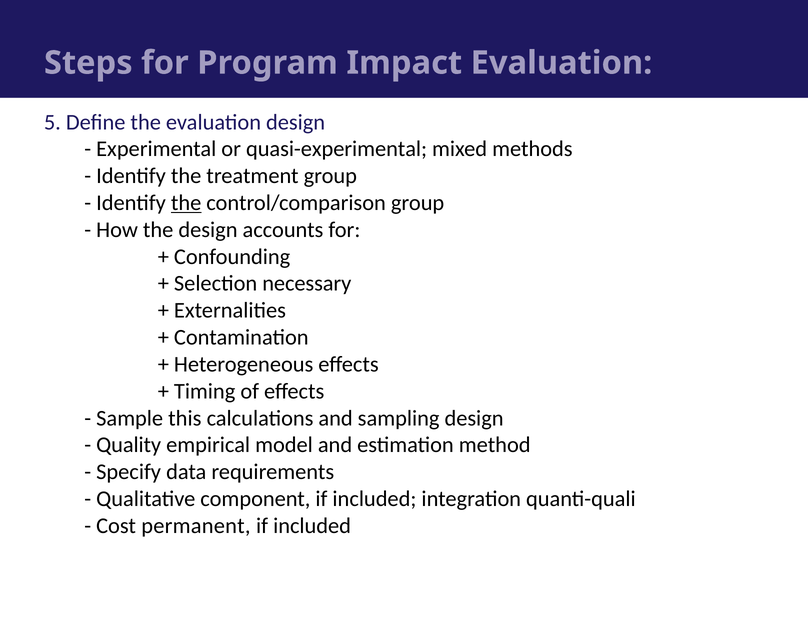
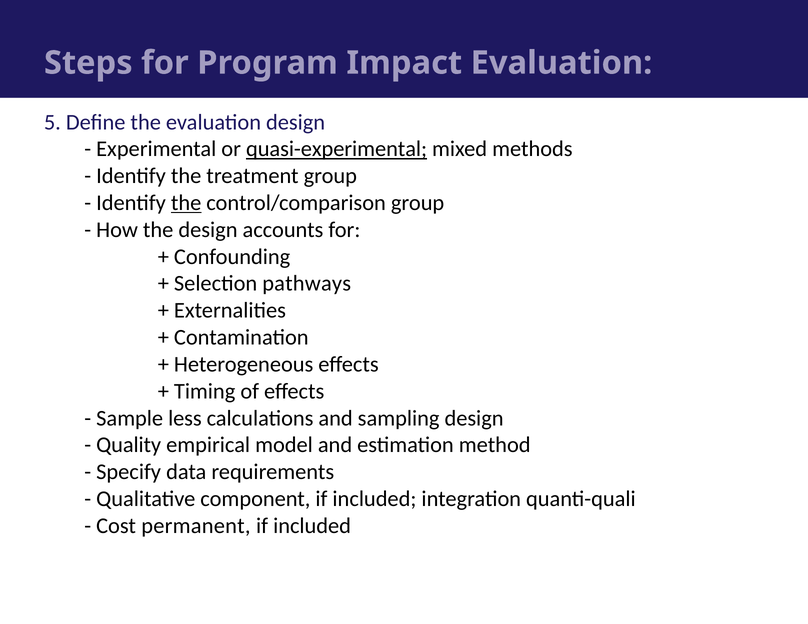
quasi-experimental underline: none -> present
necessary: necessary -> pathways
this: this -> less
